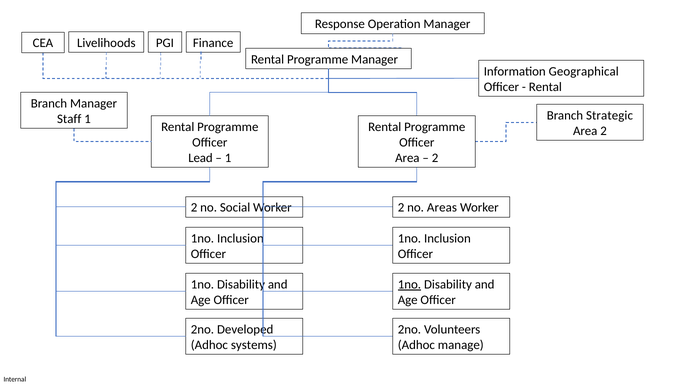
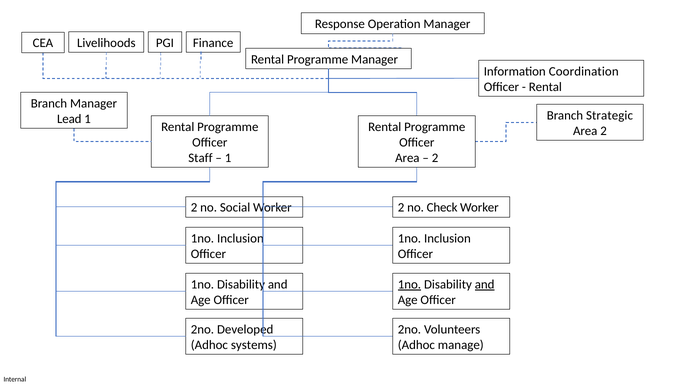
Geographical: Geographical -> Coordination
Staff: Staff -> Lead
Lead: Lead -> Staff
Areas: Areas -> Check
and at (485, 284) underline: none -> present
